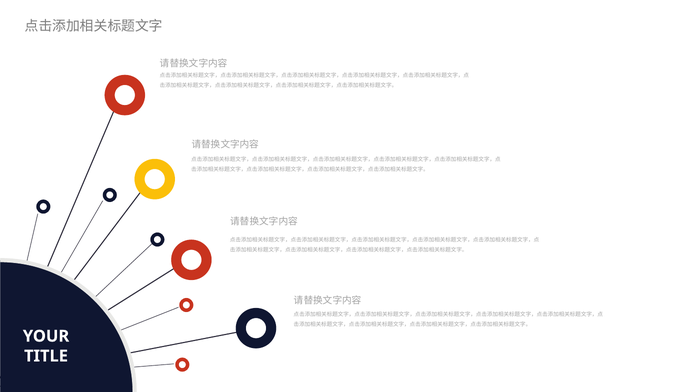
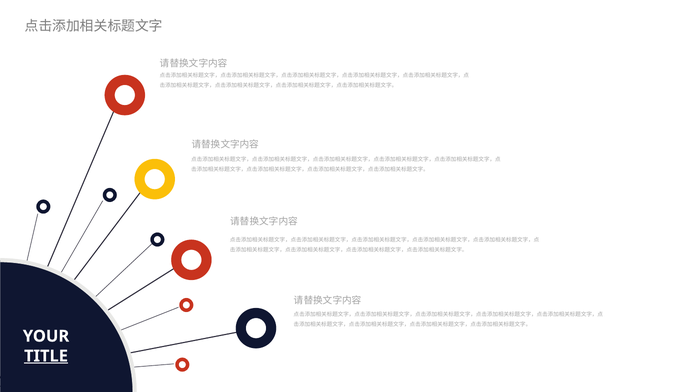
TITLE underline: none -> present
